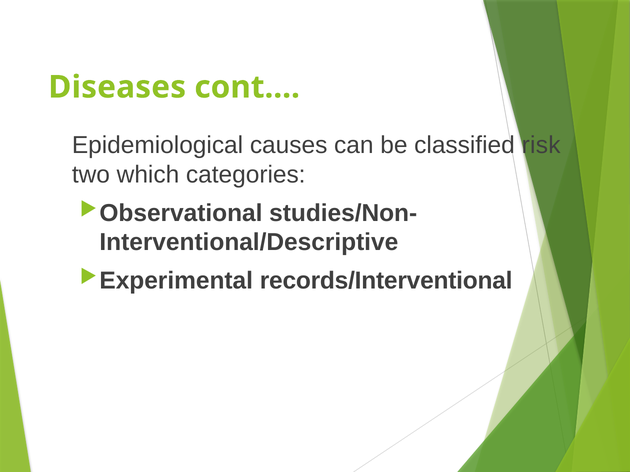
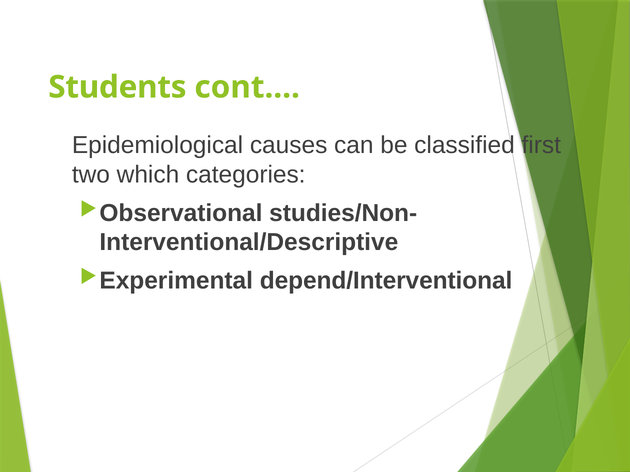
Diseases: Diseases -> Students
risk: risk -> first
records/Interventional: records/Interventional -> depend/Interventional
